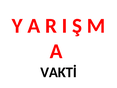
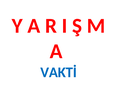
VAKTİ colour: black -> blue
